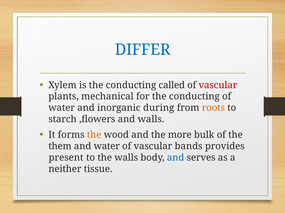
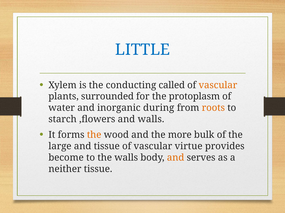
DIFFER: DIFFER -> LITTLE
vascular at (218, 85) colour: red -> orange
mechanical: mechanical -> surrounded
for the conducting: conducting -> protoplasm
them: them -> large
and water: water -> tissue
bands: bands -> virtue
present: present -> become
and at (176, 158) colour: blue -> orange
